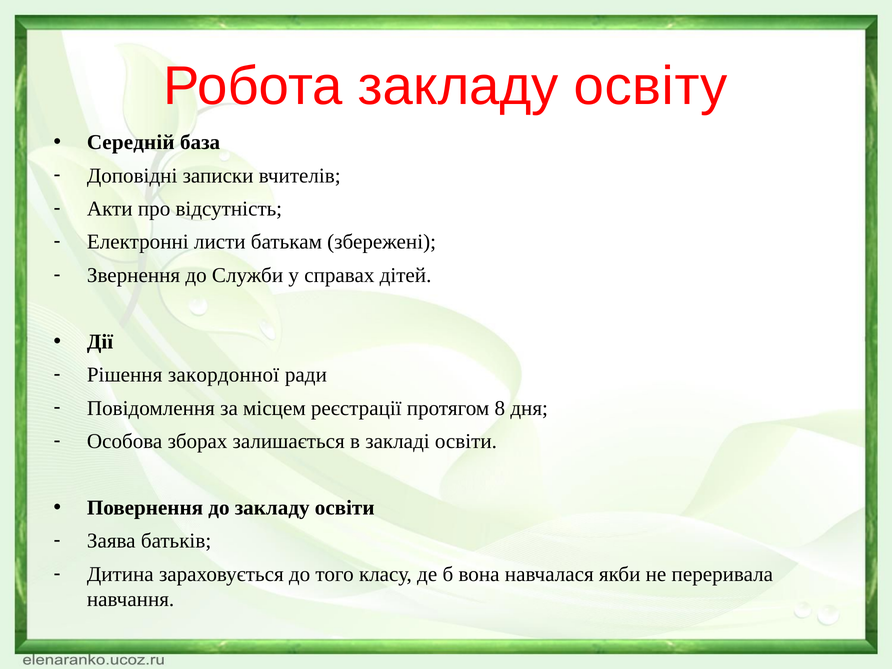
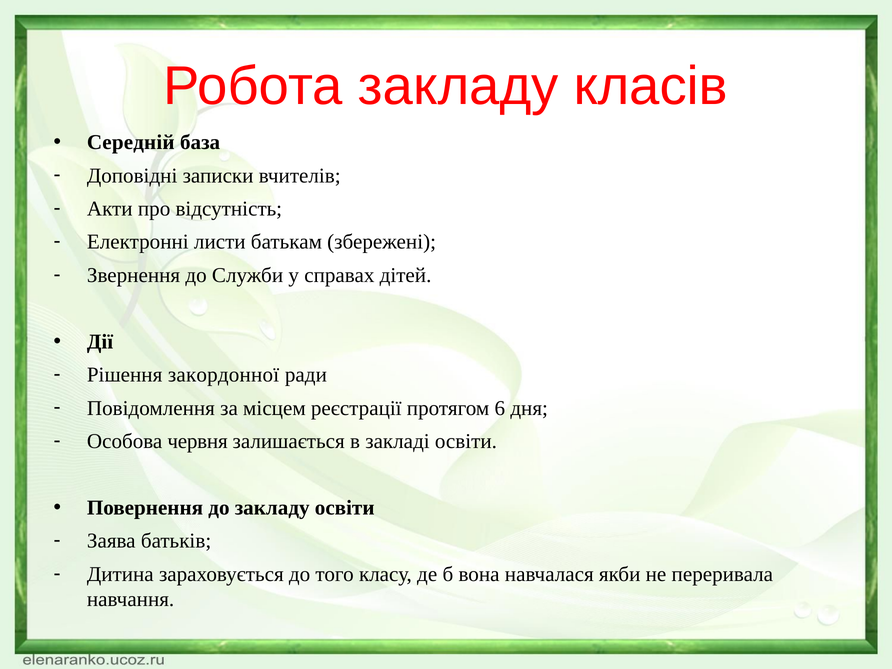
освіту: освіту -> класів
8: 8 -> 6
зборах: зборах -> червня
